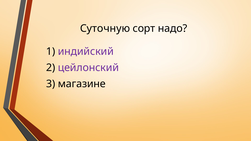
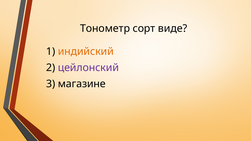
Суточную: Суточную -> Тонометр
надо: надо -> виде
индийский colour: purple -> orange
